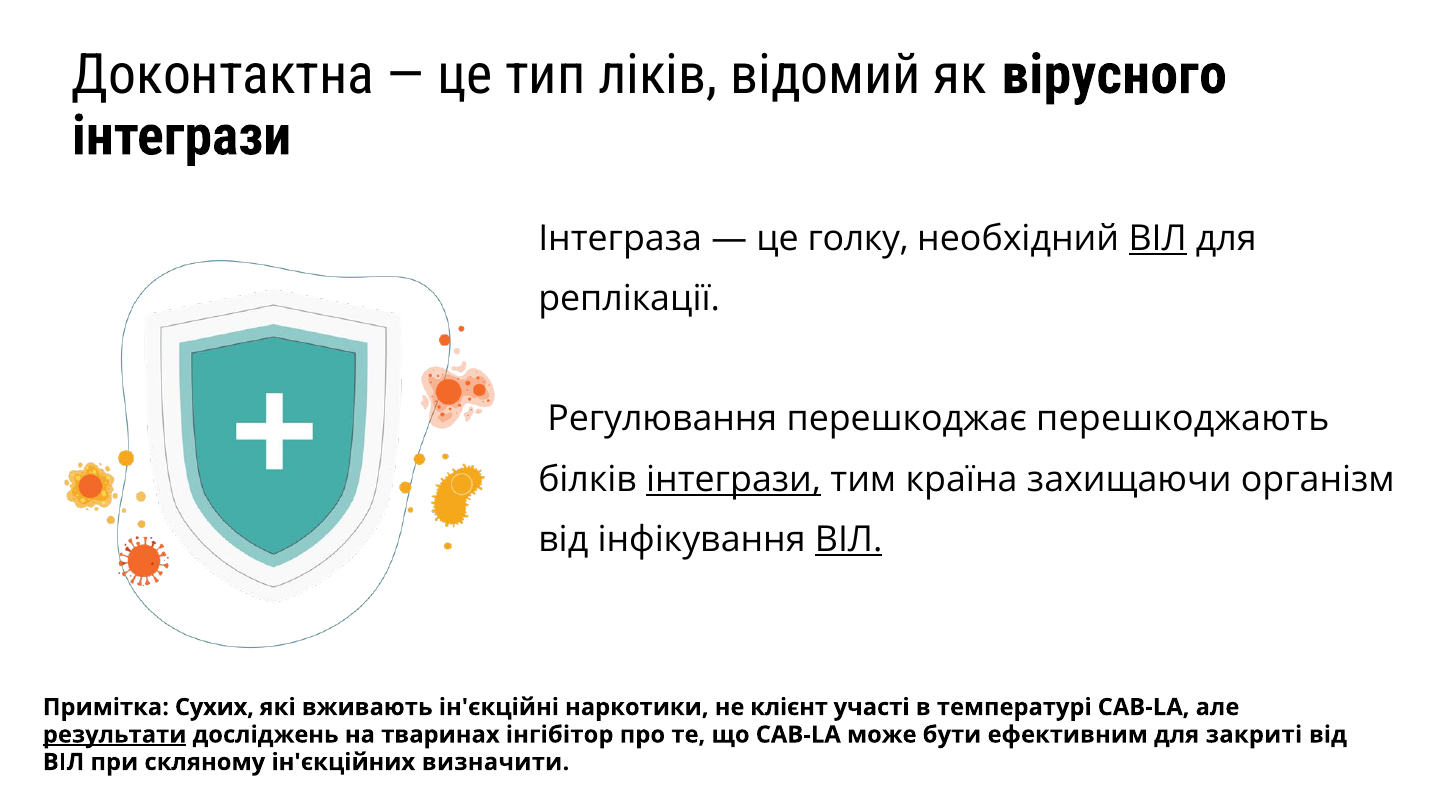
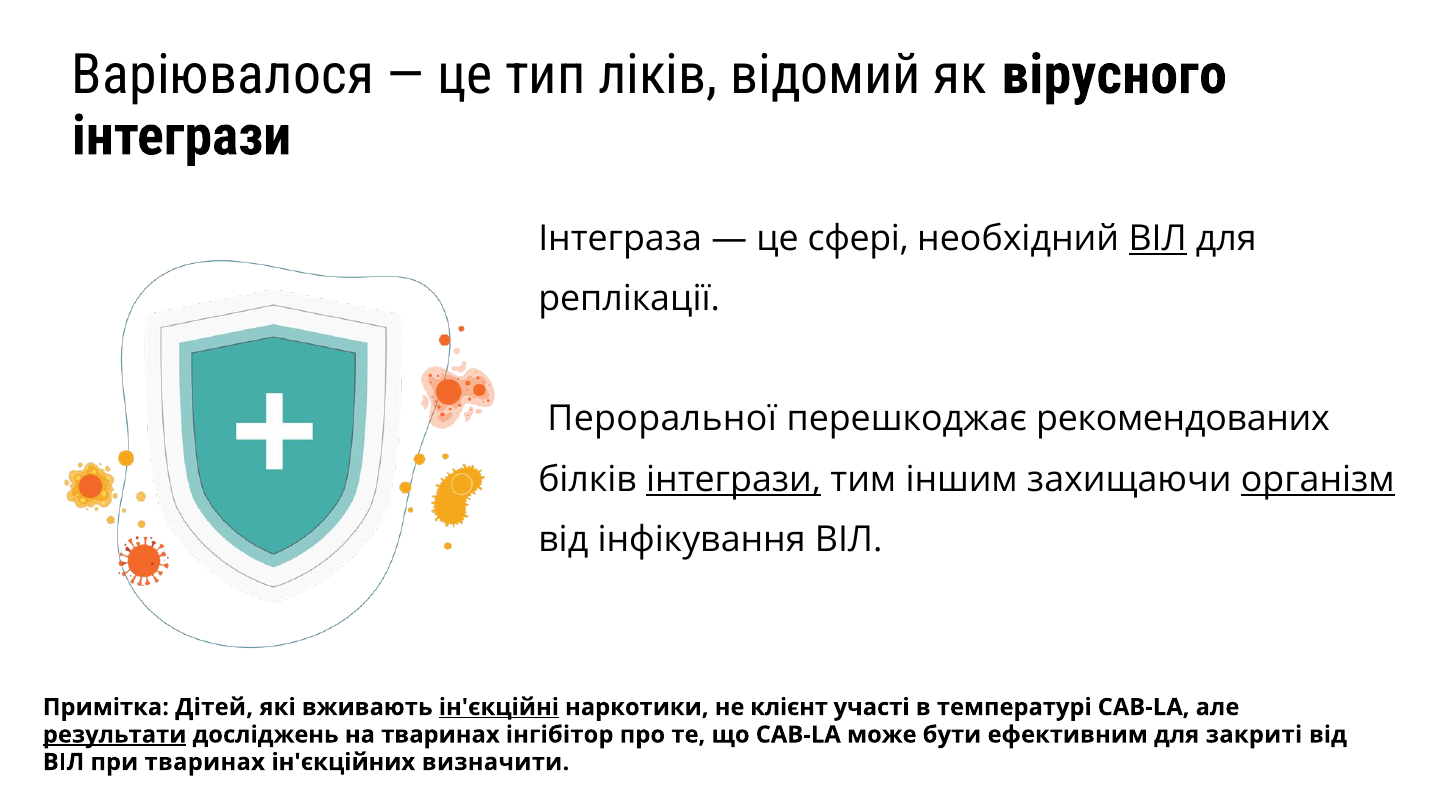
Доконтактна: Доконтактна -> Варіювалося
голку: голку -> сфері
Регулювання: Регулювання -> Пероральної
перешкоджають: перешкоджають -> рекомендованих
країна: країна -> іншим
організм underline: none -> present
ВІЛ at (849, 539) underline: present -> none
Сухих: Сухих -> Дітей
ін'єкційні underline: none -> present
при скляному: скляному -> тваринах
